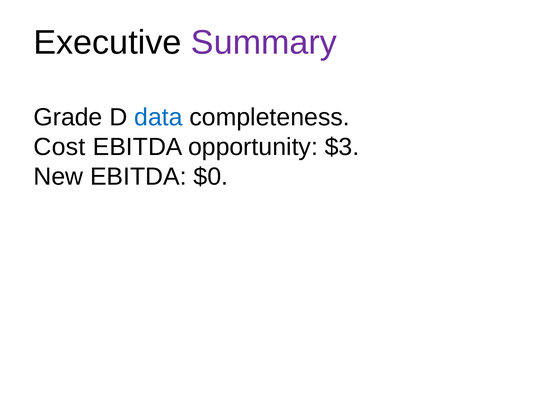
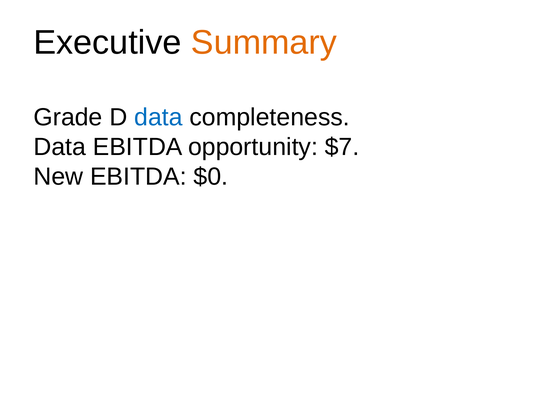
Summary colour: purple -> orange
Cost at (60, 147): Cost -> Data
$3: $3 -> $7
